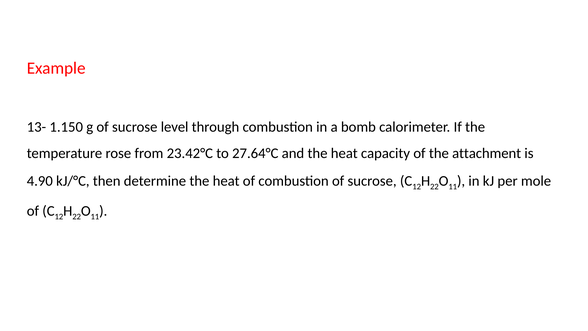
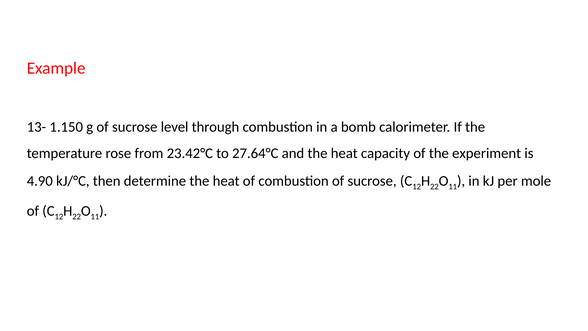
attachment: attachment -> experiment
